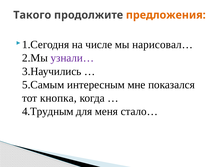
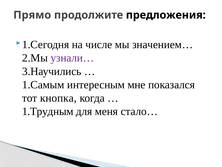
Такого: Такого -> Прямо
предложения colour: orange -> black
нарисовал…: нарисовал… -> значением…
5.Самым: 5.Самым -> 1.Самым
4.Трудным: 4.Трудным -> 1.Трудным
